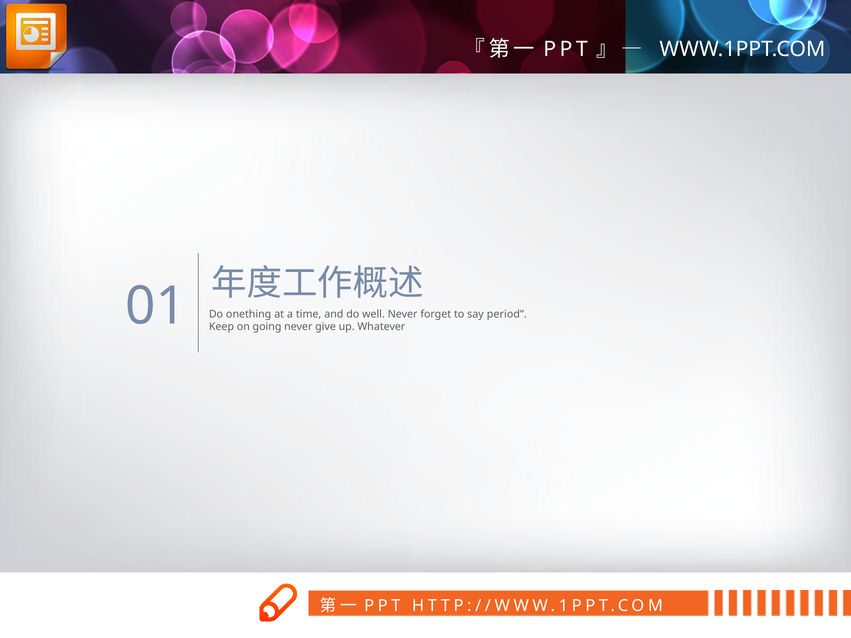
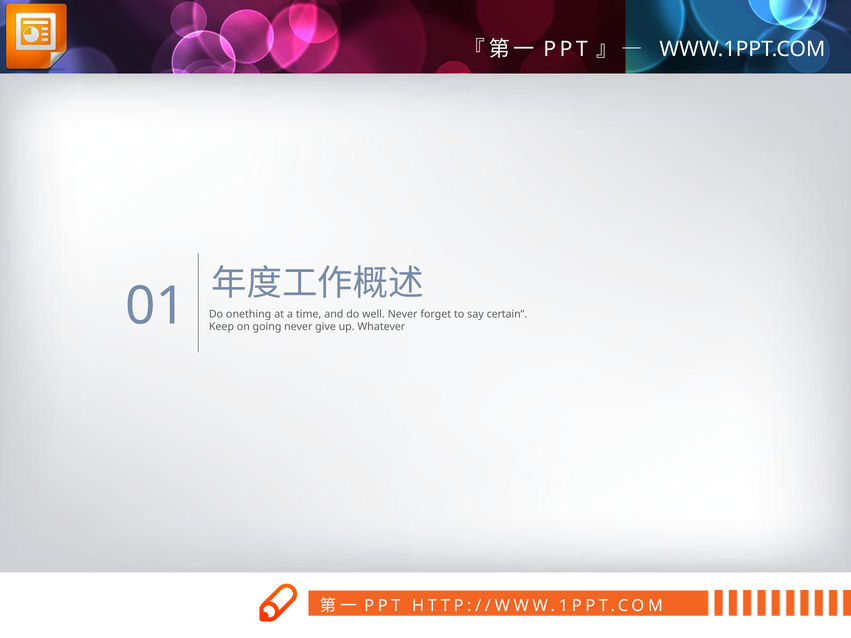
period: period -> certain
